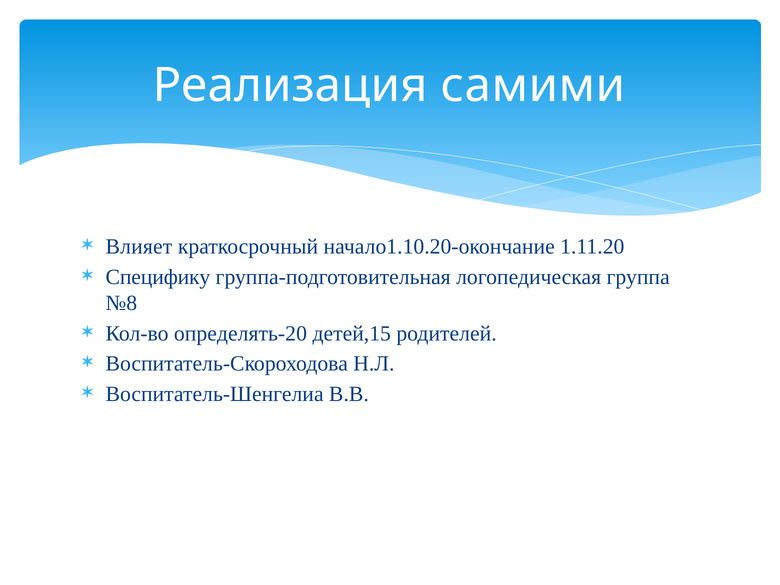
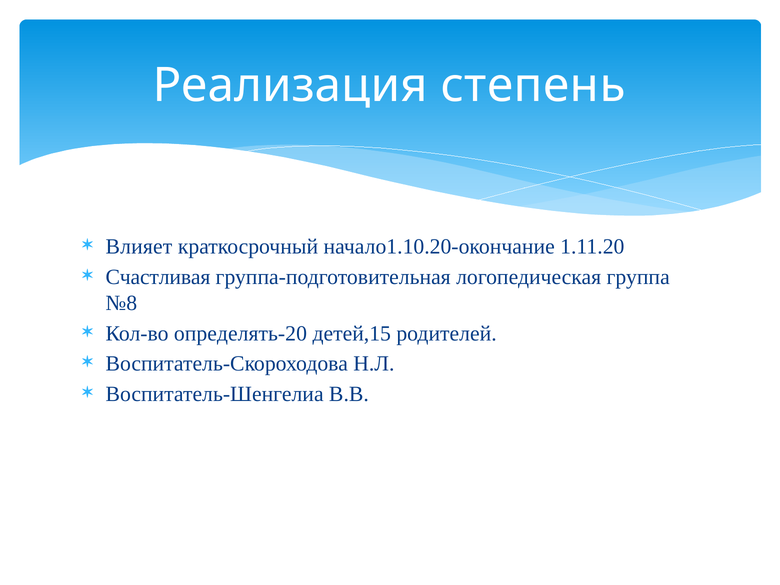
самими: самими -> степень
Специфику: Специфику -> Счастливая
